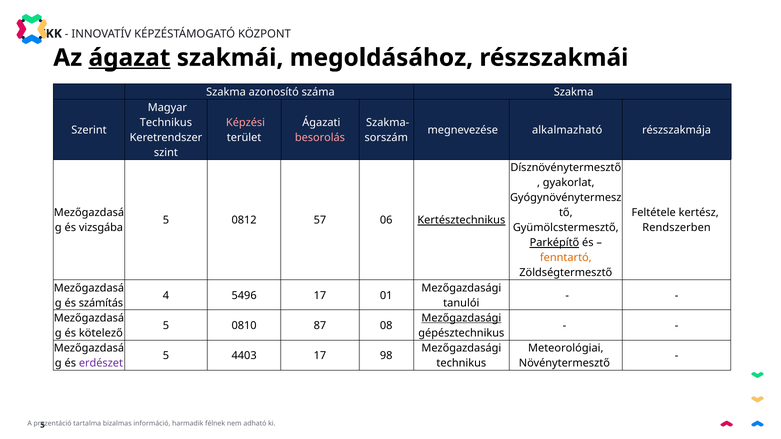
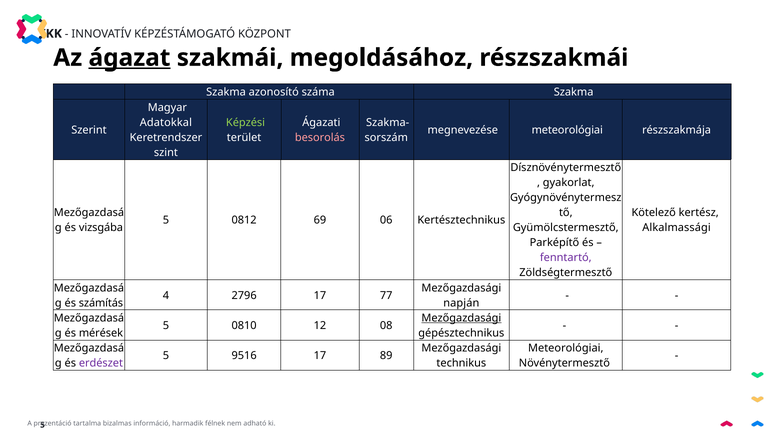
Technikus at (166, 123): Technikus -> Adatokkal
Képzési colour: pink -> light green
megnevezése alkalmazható: alkalmazható -> meteorológiai
Feltétele: Feltétele -> Kötelező
57: 57 -> 69
Kertésztechnikus underline: present -> none
Rendszerben: Rendszerben -> Alkalmassági
Parképítő underline: present -> none
fenntartó colour: orange -> purple
5496: 5496 -> 2796
01: 01 -> 77
tanulói: tanulói -> napján
87: 87 -> 12
kötelező: kötelező -> mérések
4403: 4403 -> 9516
98: 98 -> 89
